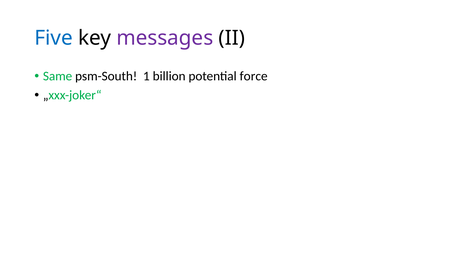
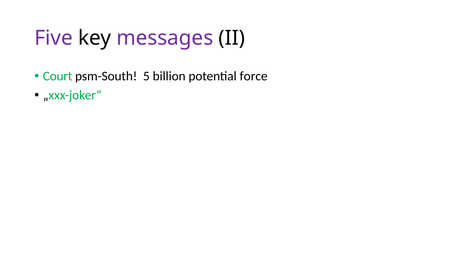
Five colour: blue -> purple
Same: Same -> Court
1: 1 -> 5
